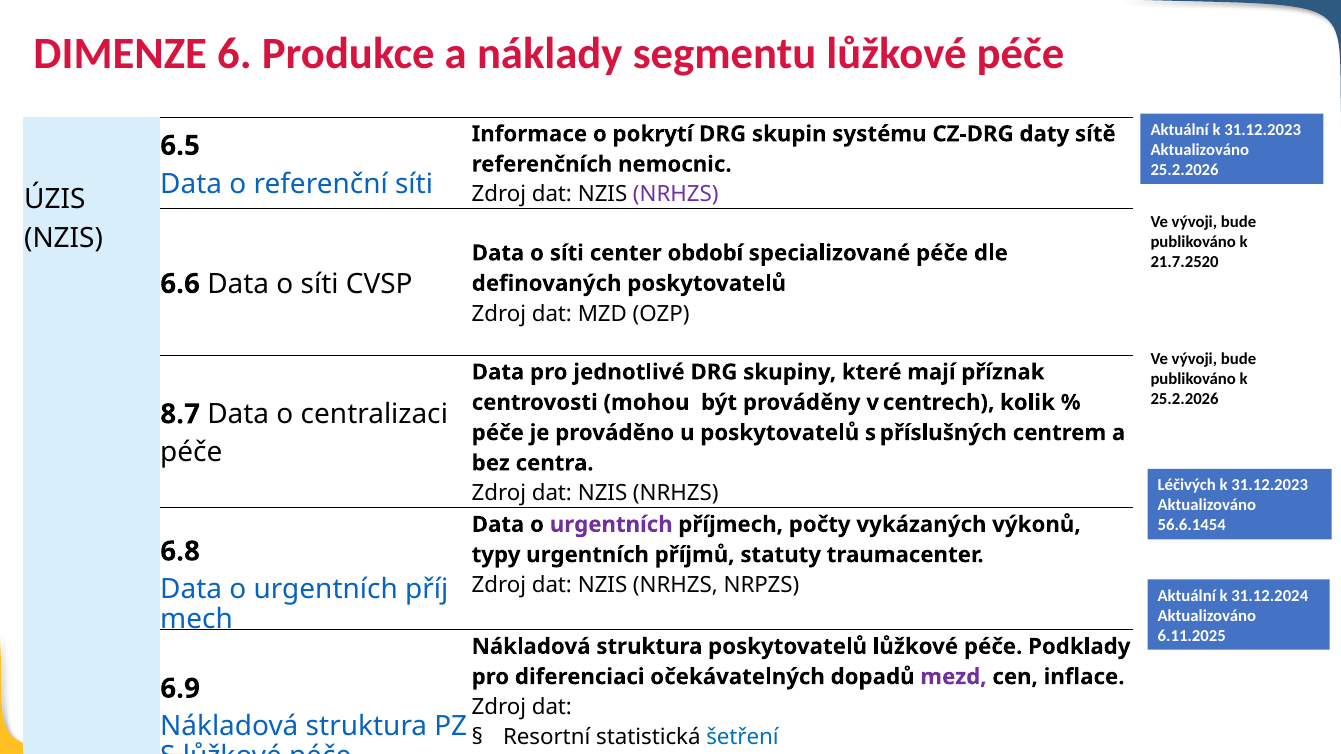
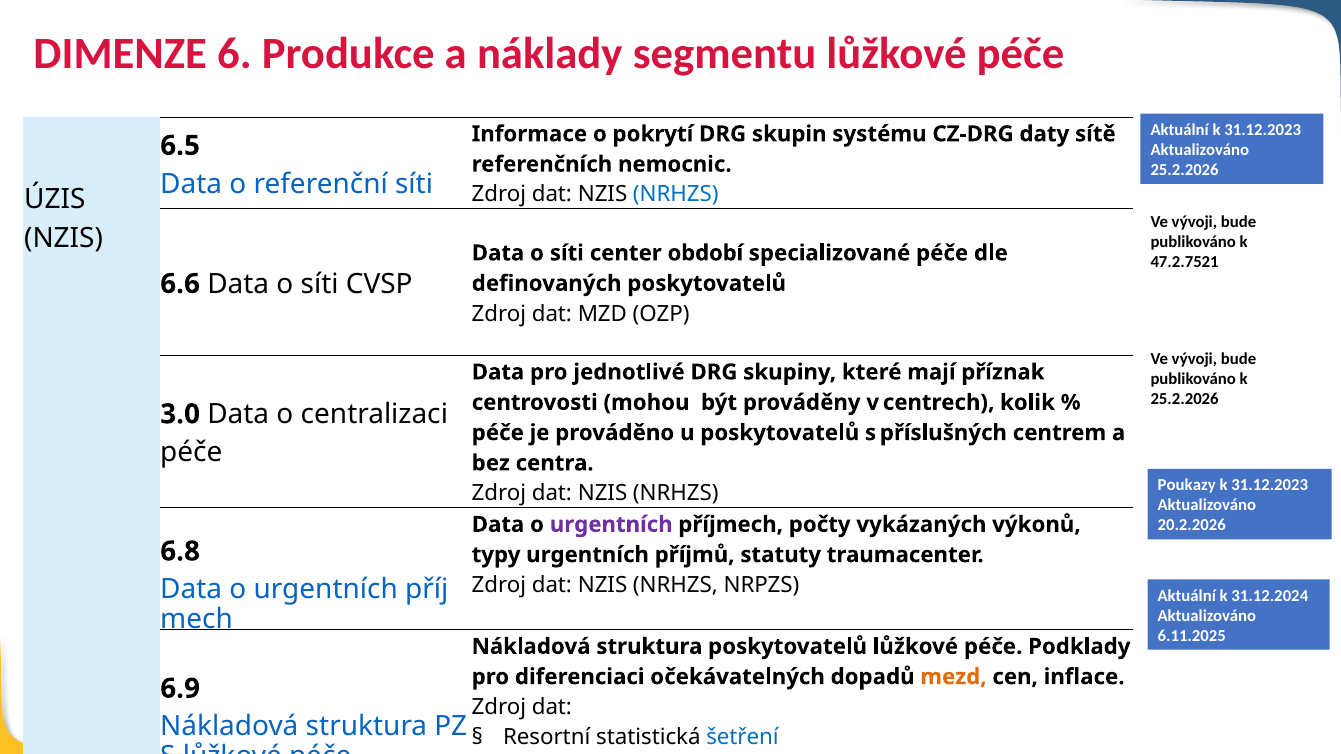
NRHZS at (676, 195) colour: purple -> blue
21.7.2520: 21.7.2520 -> 47.2.7521
8.7: 8.7 -> 3.0
Léčivých: Léčivých -> Poukazy
56.6.1454: 56.6.1454 -> 20.2.2026
mezd colour: purple -> orange
